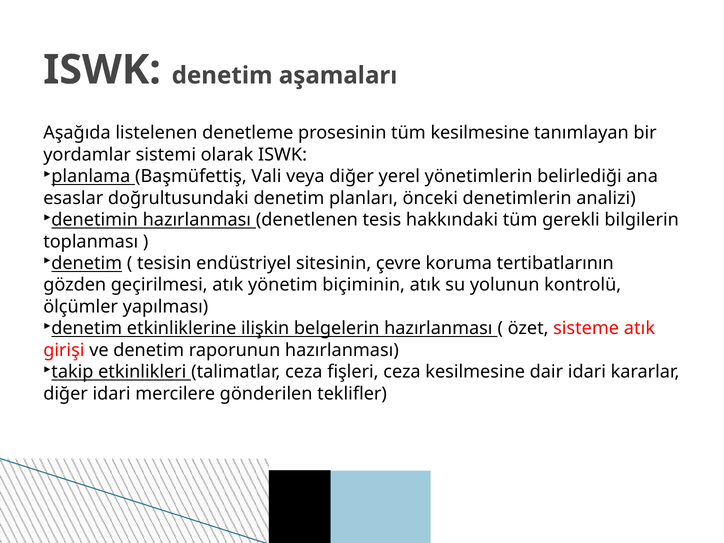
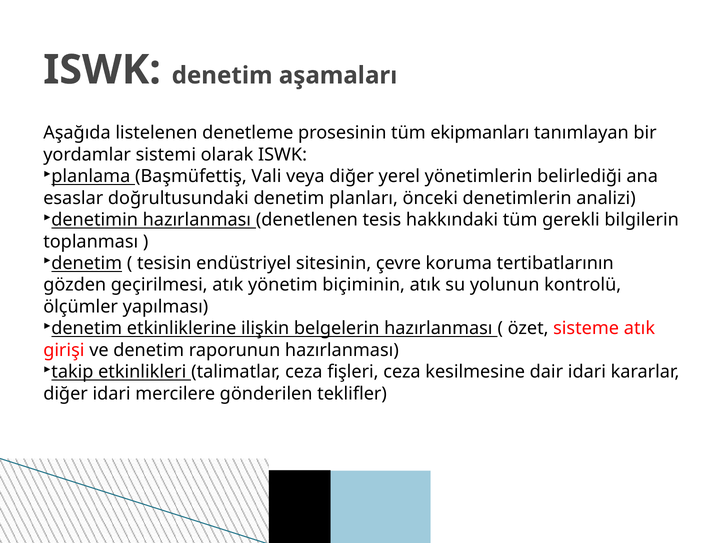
tüm kesilmesine: kesilmesine -> ekipmanları
